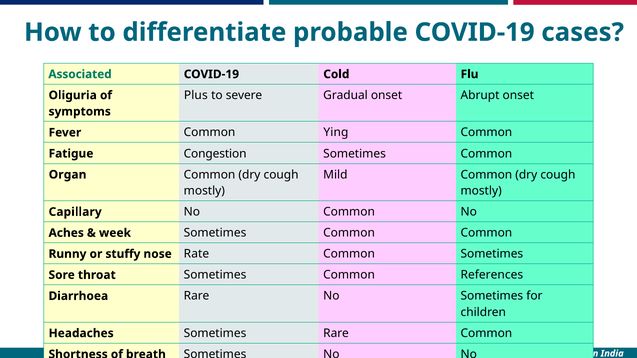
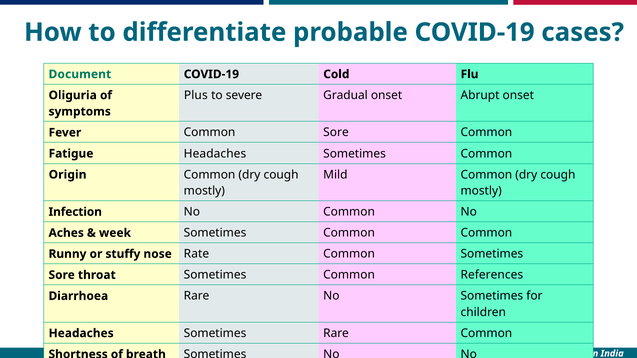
Associated: Associated -> Document
Common Ying: Ying -> Sore
Fatigue Congestion: Congestion -> Headaches
Organ: Organ -> Origin
Capillary: Capillary -> Infection
